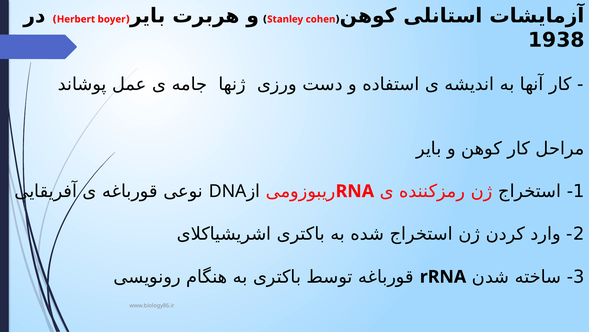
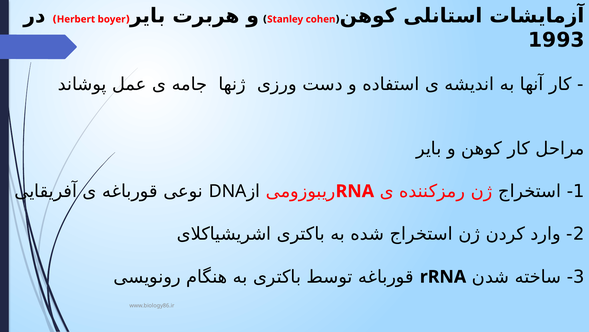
1938: 1938 -> 1993
